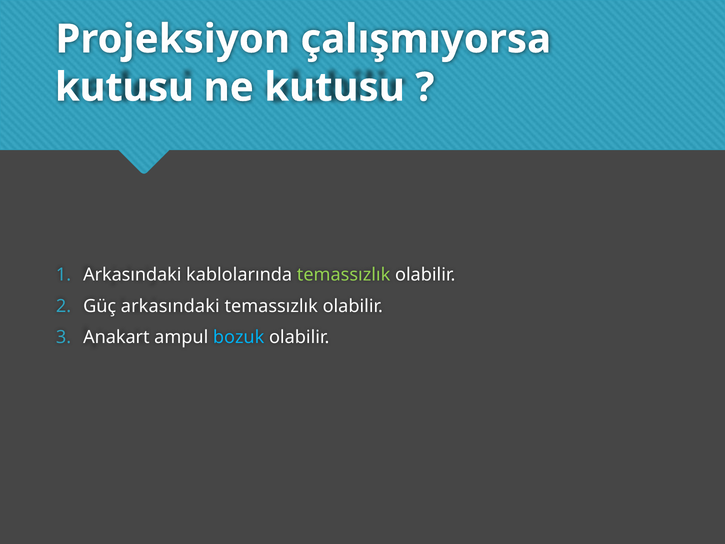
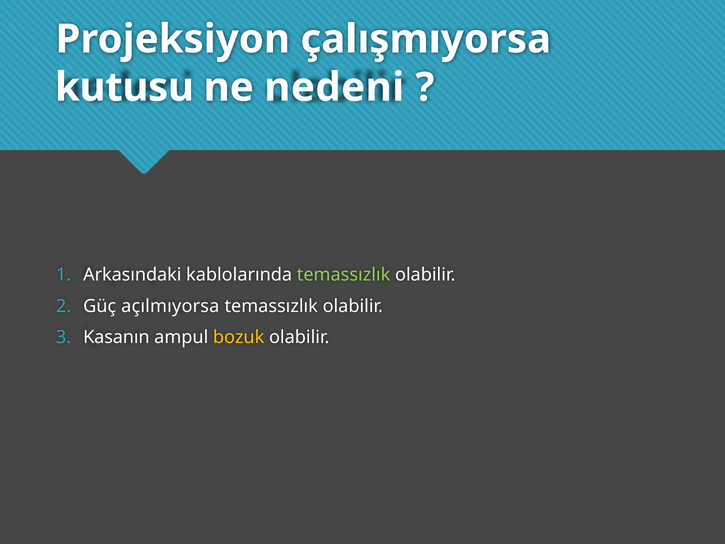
ne kutusu: kutusu -> nedeni
Güç arkasındaki: arkasındaki -> açılmıyorsa
Anakart: Anakart -> Kasanın
bozuk colour: light blue -> yellow
